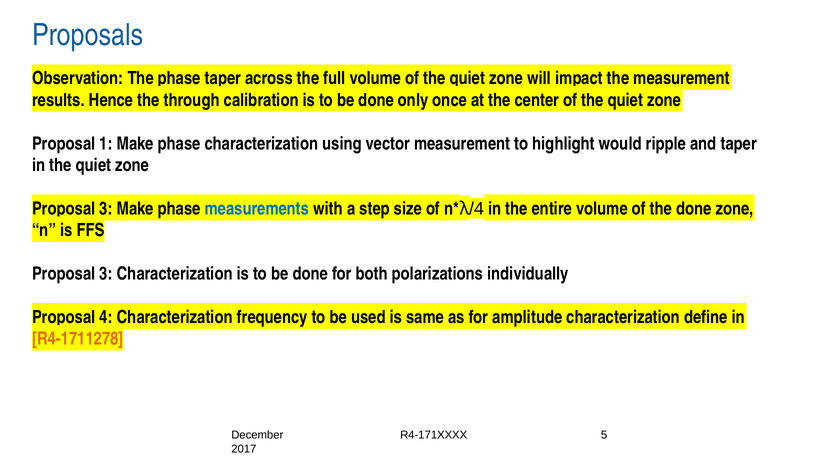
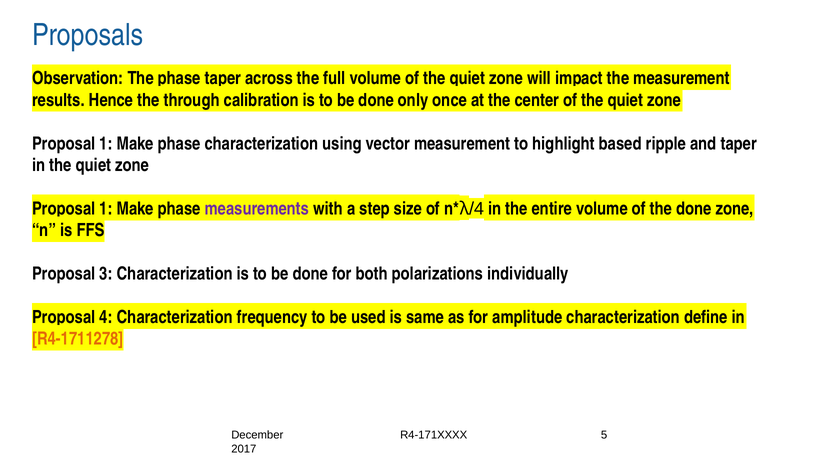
would: would -> based
3 at (106, 209): 3 -> 1
measurements colour: blue -> purple
